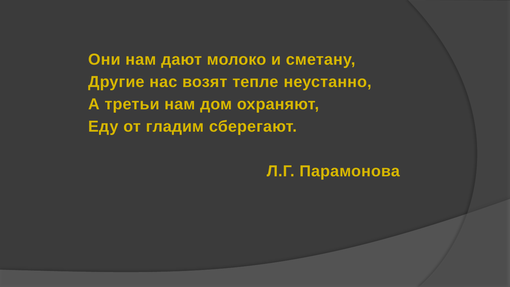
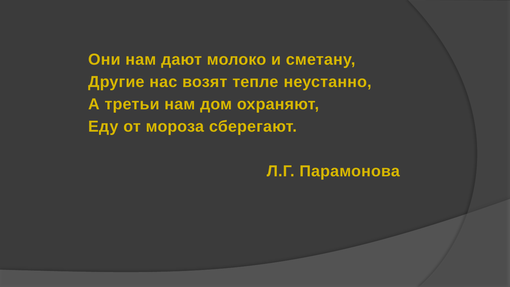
гладим: гладим -> мороза
